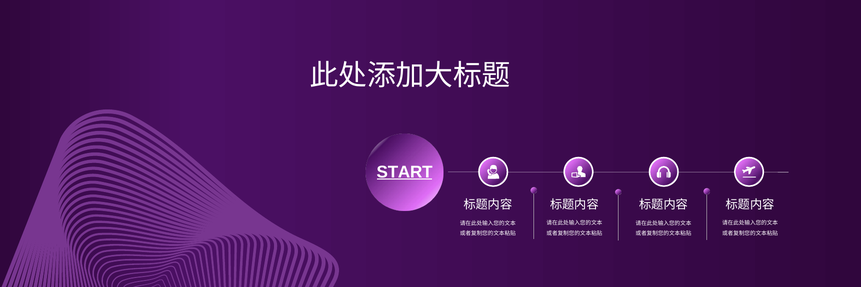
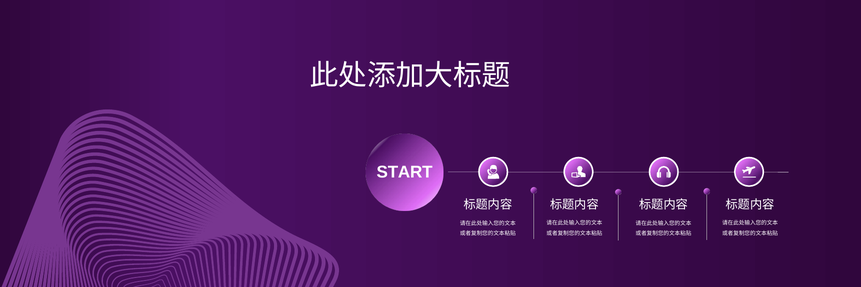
START underline: present -> none
